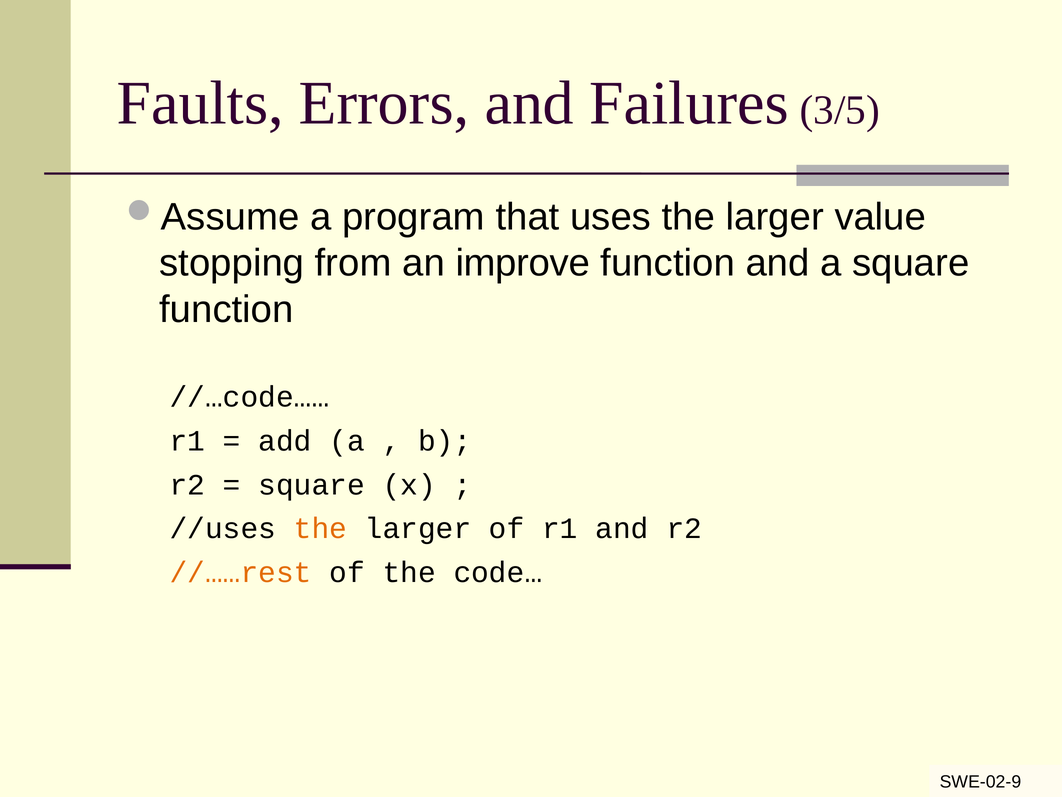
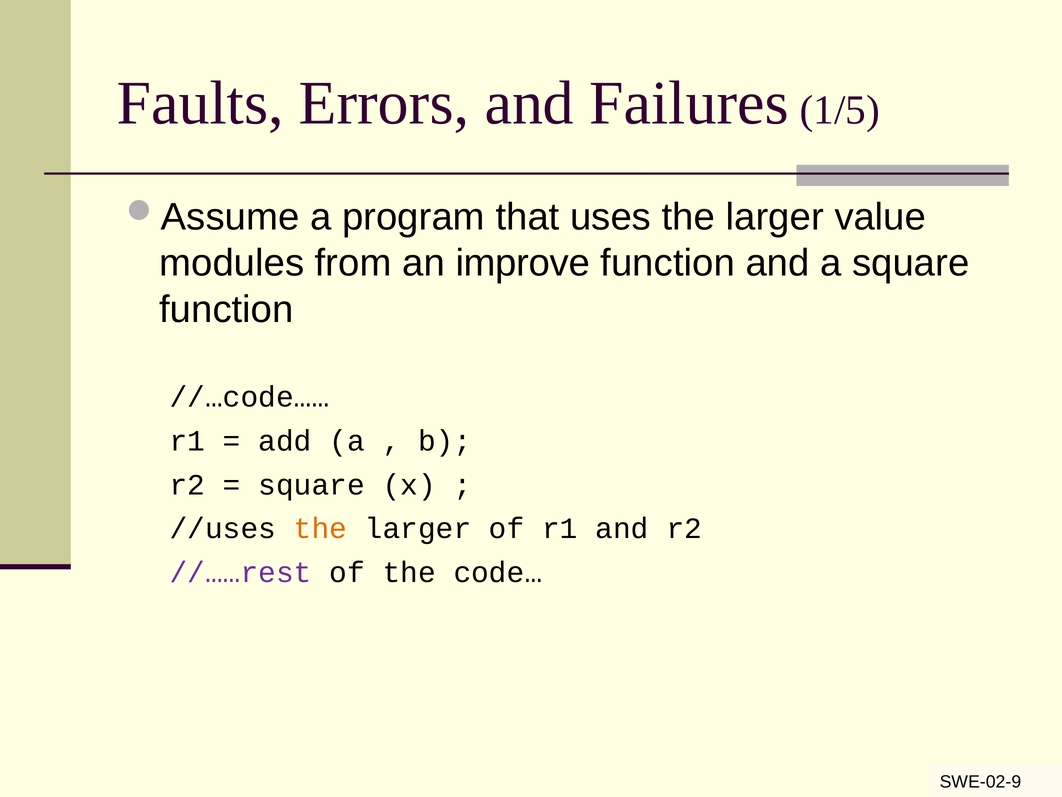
3/5: 3/5 -> 1/5
stopping: stopping -> modules
//……rest colour: orange -> purple
